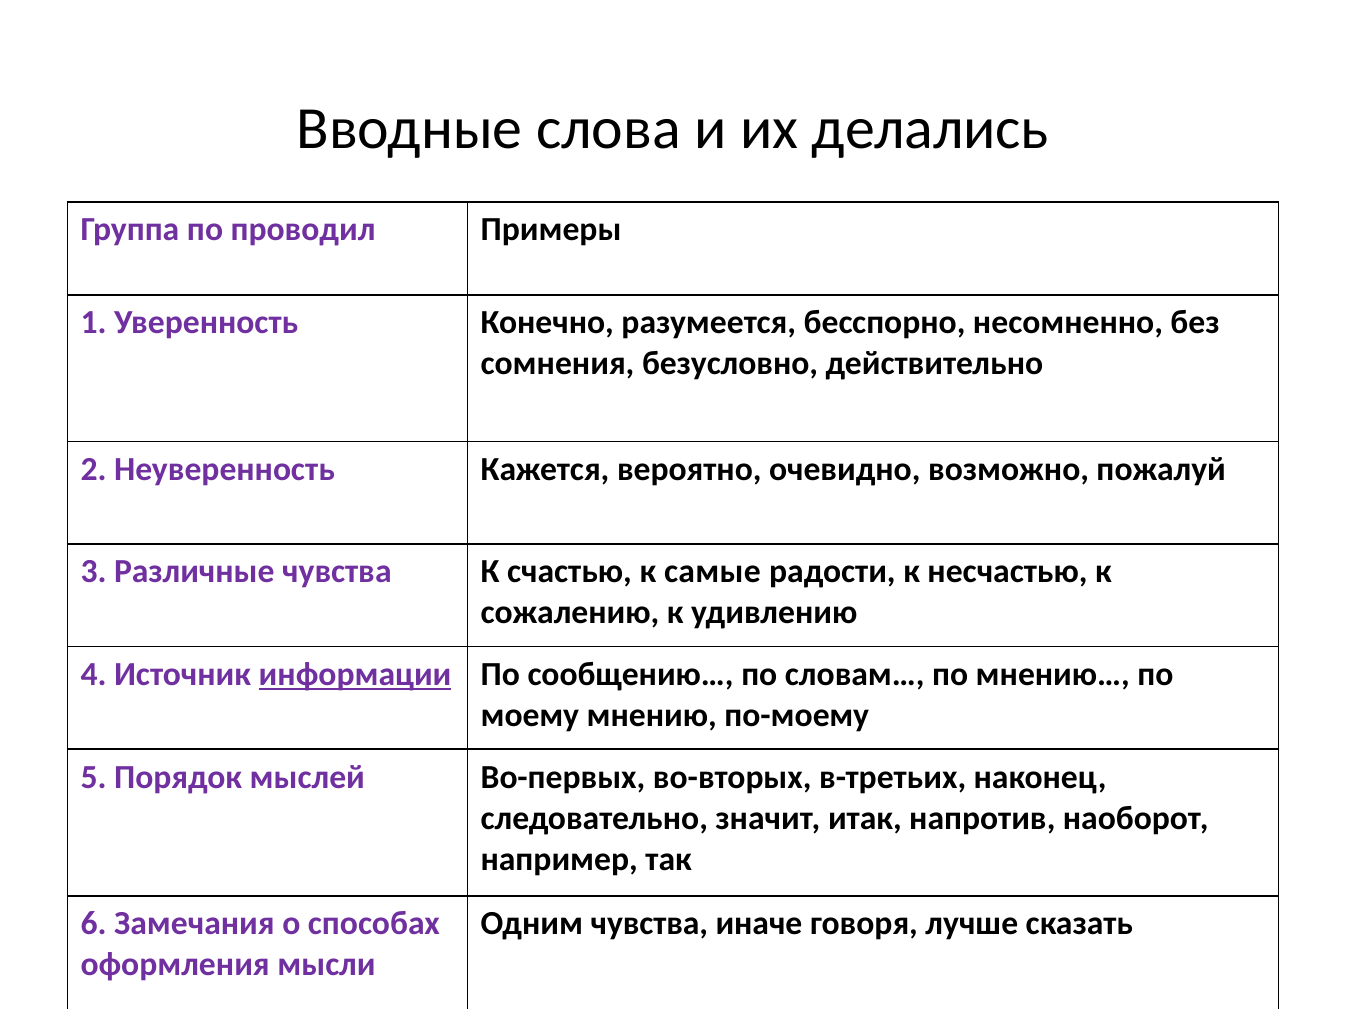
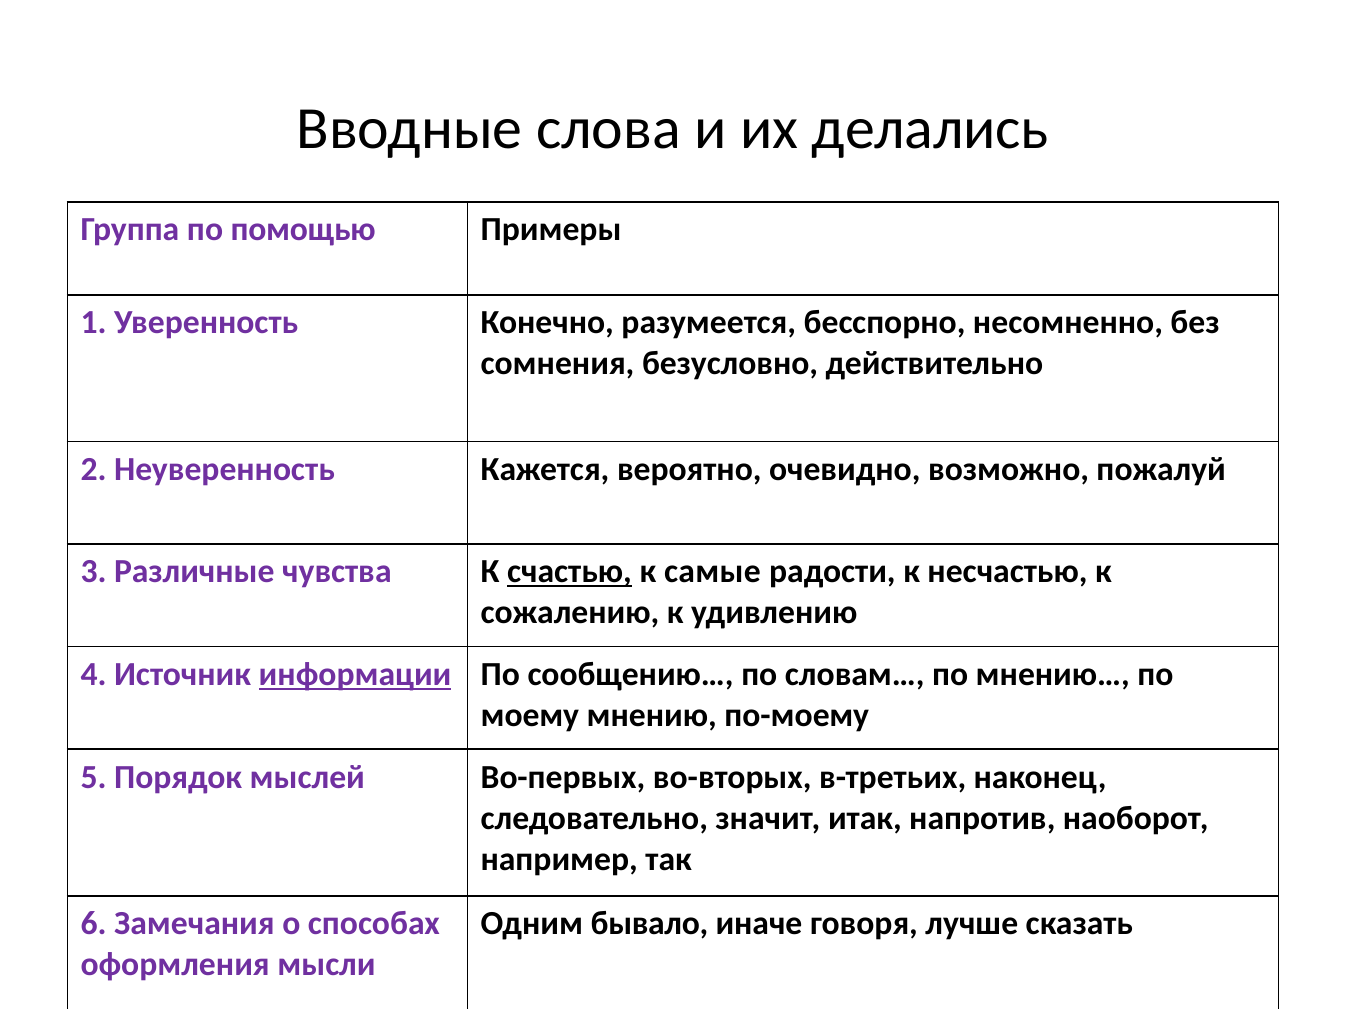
проводил: проводил -> помощью
счастью underline: none -> present
Одним чувства: чувства -> бывало
